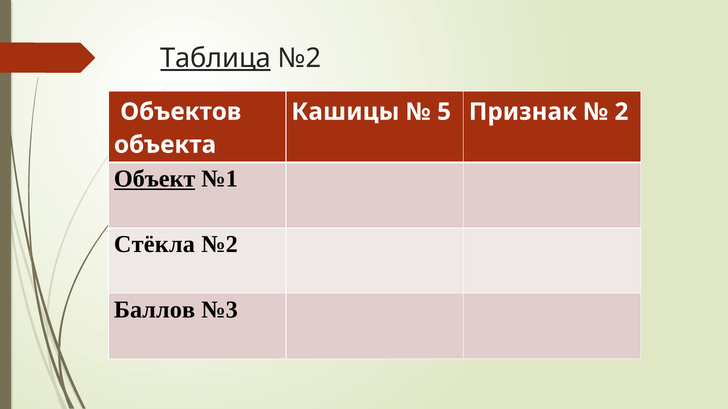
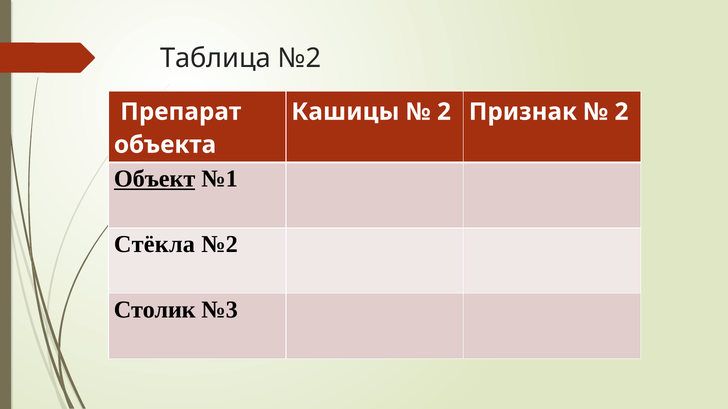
Таблица underline: present -> none
Объектов: Объектов -> Препарат
5 at (444, 112): 5 -> 2
Баллов: Баллов -> Столик
